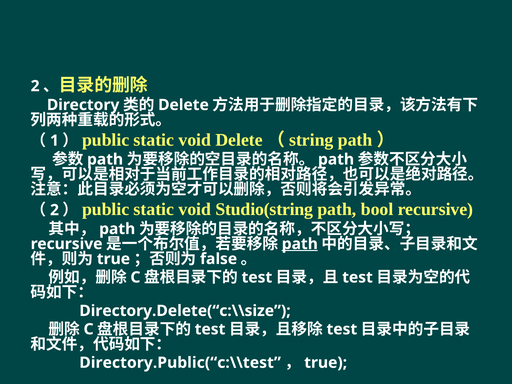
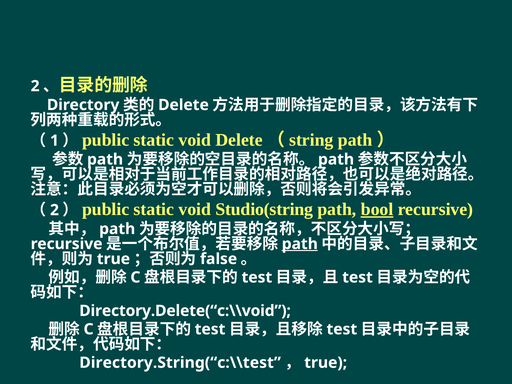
bool underline: none -> present
Directory.Delete(“c:\\size: Directory.Delete(“c:\\size -> Directory.Delete(“c:\\void
Directory.Public(“c:\\test: Directory.Public(“c:\\test -> Directory.String(“c:\\test
